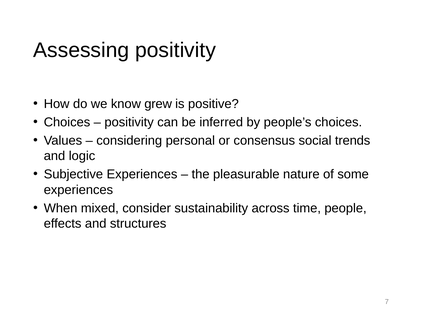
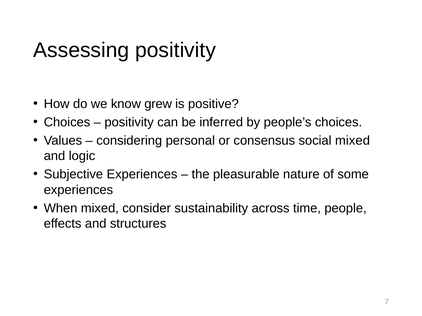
social trends: trends -> mixed
